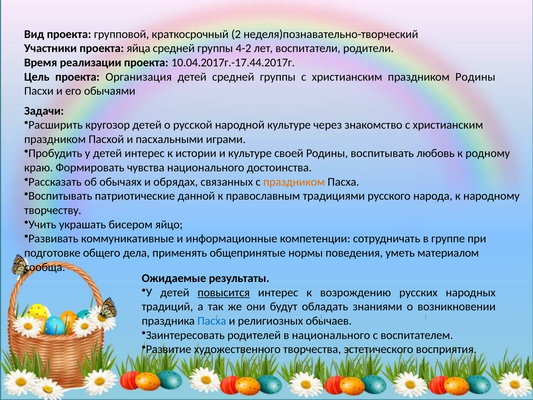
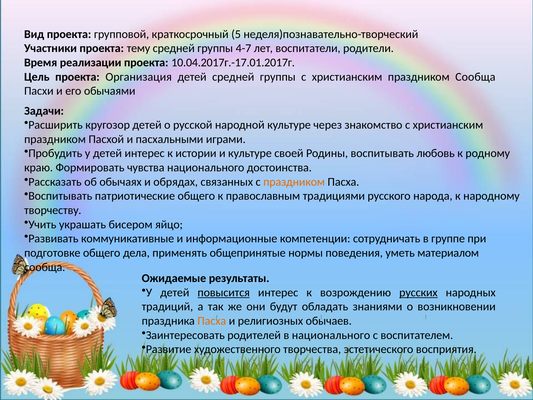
2: 2 -> 5
яйца: яйца -> тему
4-2: 4-2 -> 4-7
10.04.2017г.-17.44.2017г: 10.04.2017г.-17.44.2017г -> 10.04.2017г.-17.01.2017г
праздником Родины: Родины -> Сообща
патриотические данной: данной -> общего
русских underline: none -> present
Пасха at (212, 321) colour: blue -> orange
